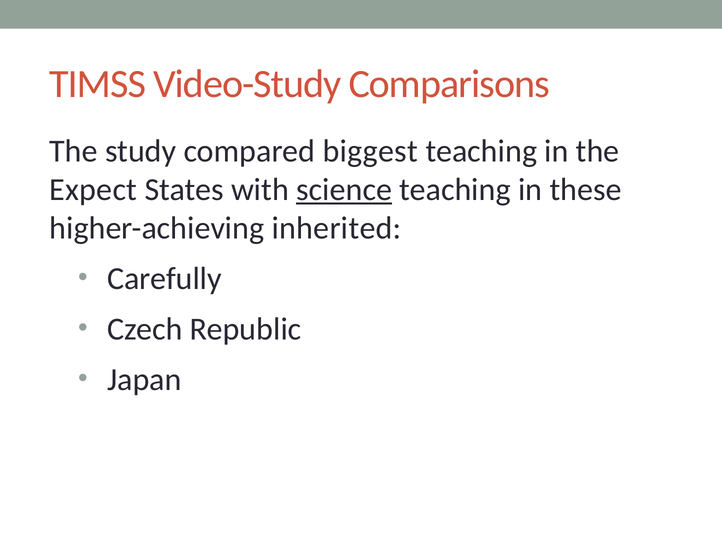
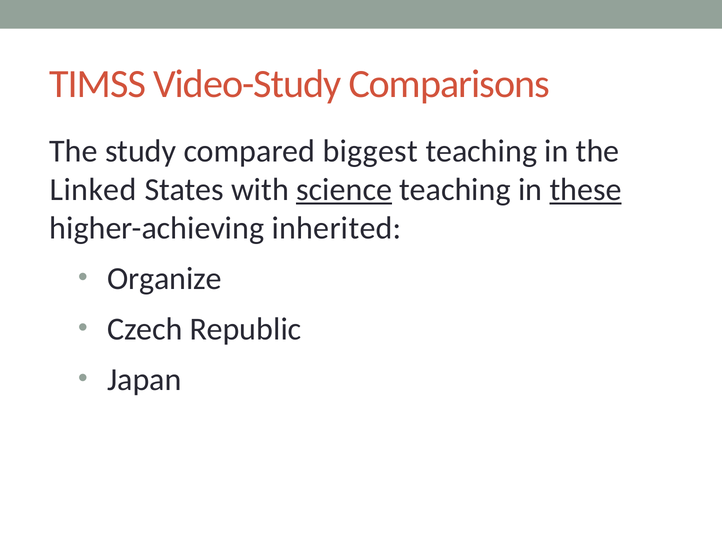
Expect: Expect -> Linked
these underline: none -> present
Carefully: Carefully -> Organize
